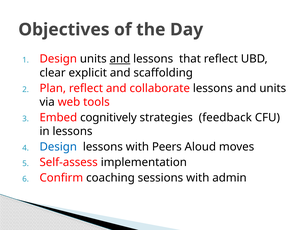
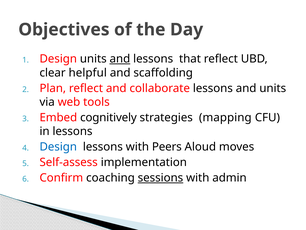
explicit: explicit -> helpful
feedback: feedback -> mapping
sessions underline: none -> present
